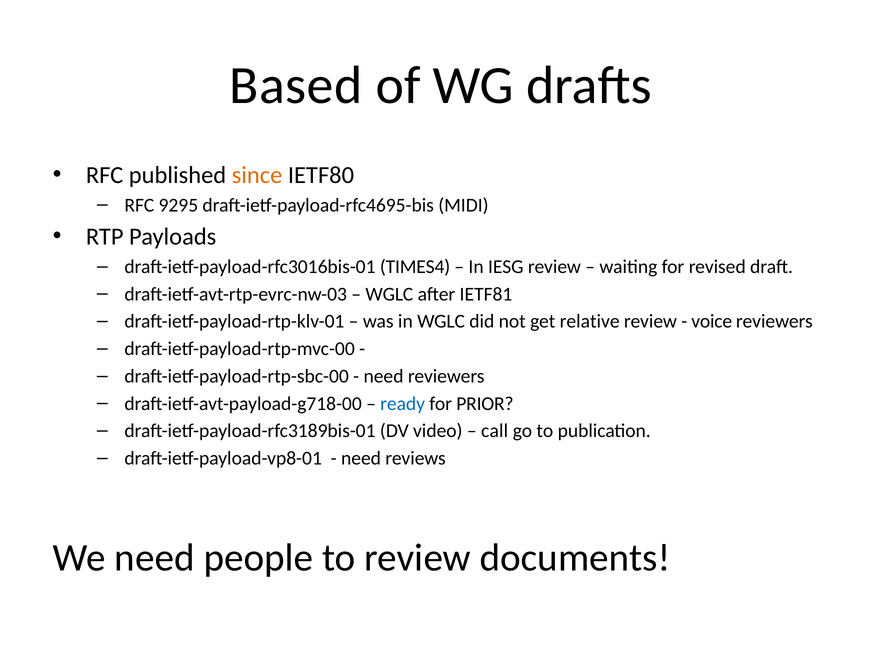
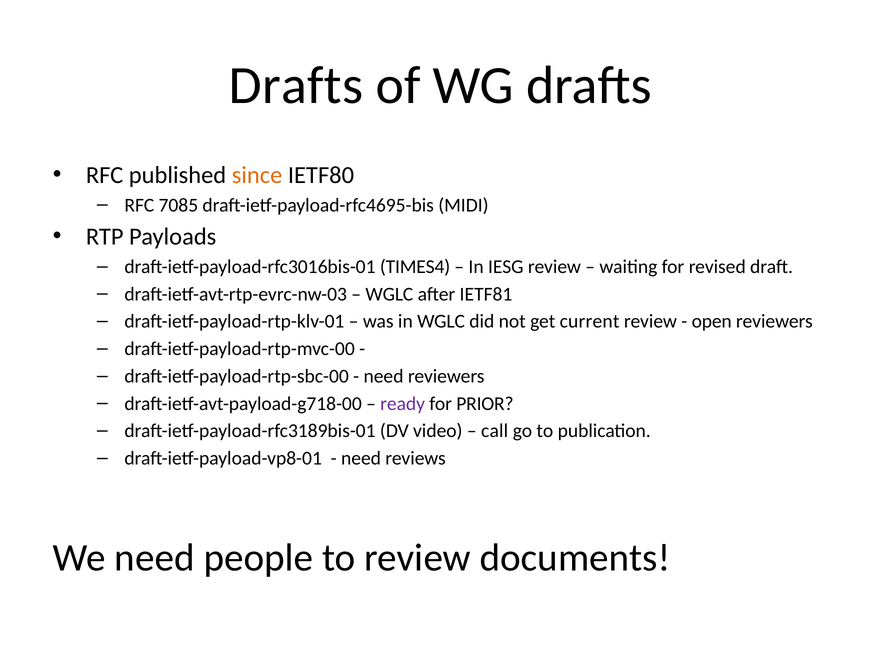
Based at (296, 85): Based -> Drafts
9295: 9295 -> 7085
relative: relative -> current
voice: voice -> open
ready colour: blue -> purple
